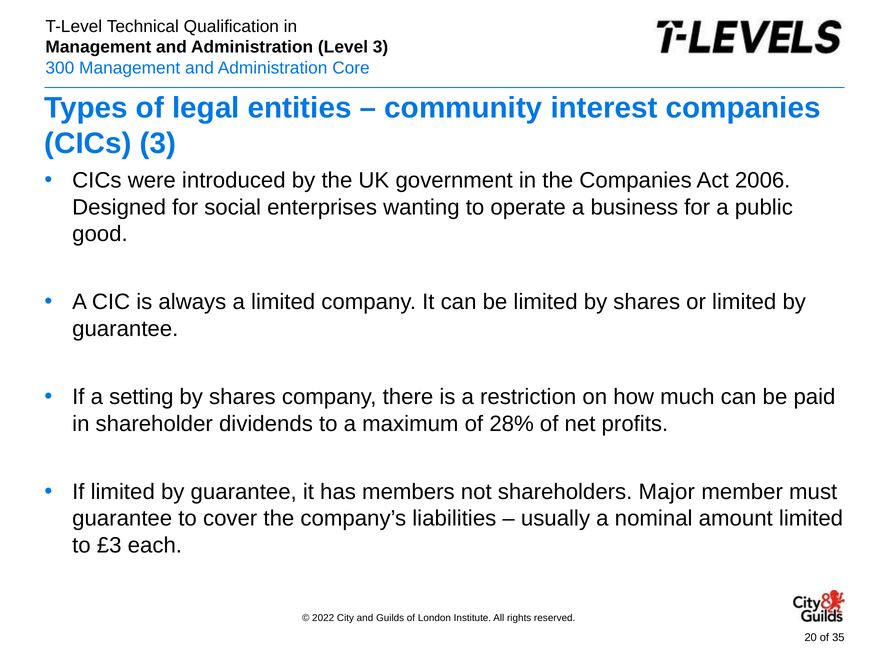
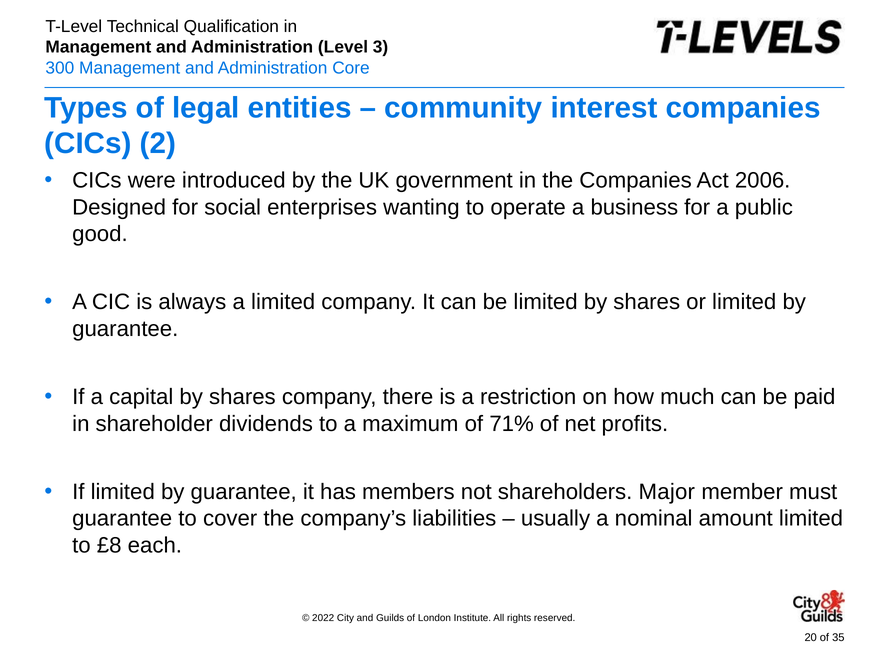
CICs 3: 3 -> 2
setting: setting -> capital
28%: 28% -> 71%
£3: £3 -> £8
